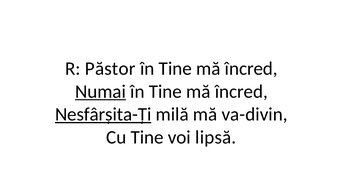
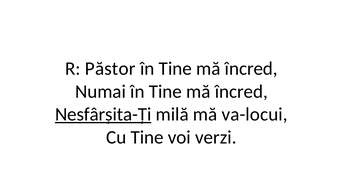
Numai underline: present -> none
va-divin: va-divin -> va-locui
lipsă: lipsă -> verzi
